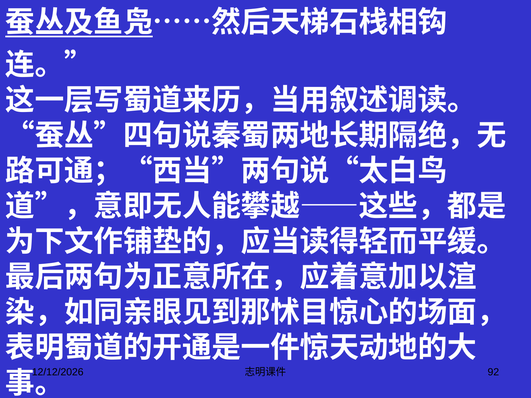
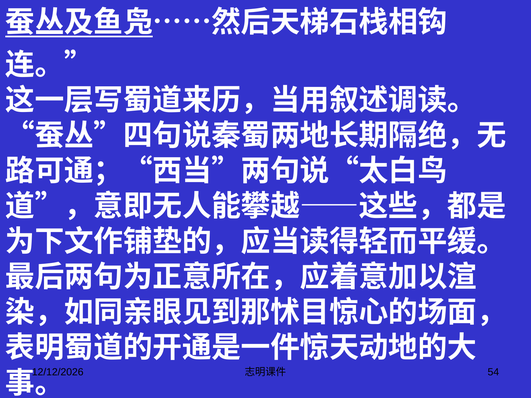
92: 92 -> 54
